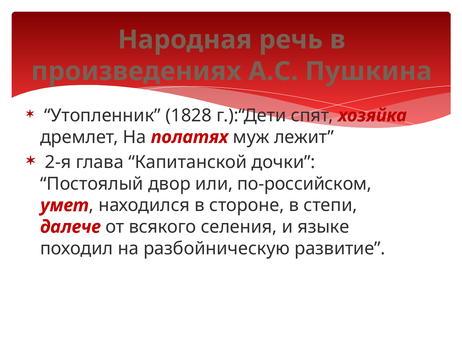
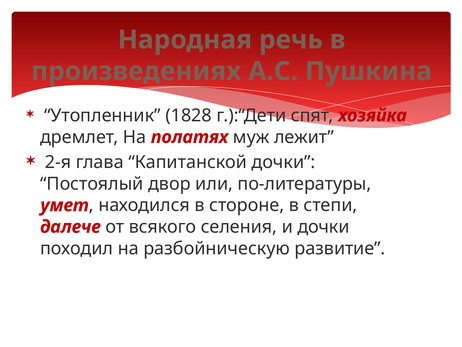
по-российском: по-российском -> по-литературы
и языке: языке -> дочки
